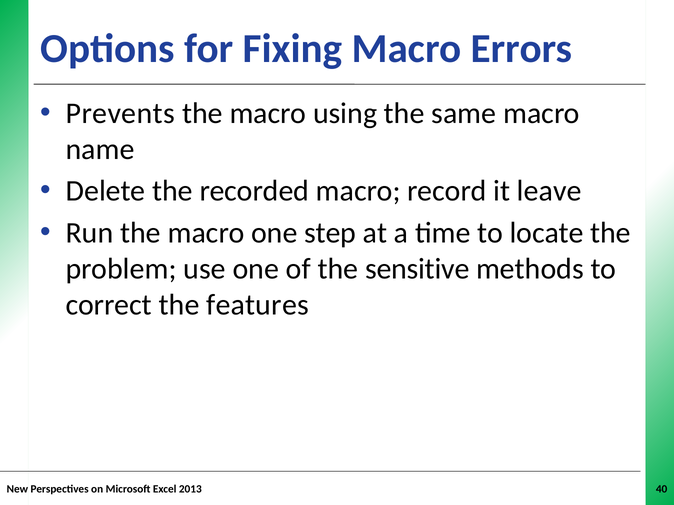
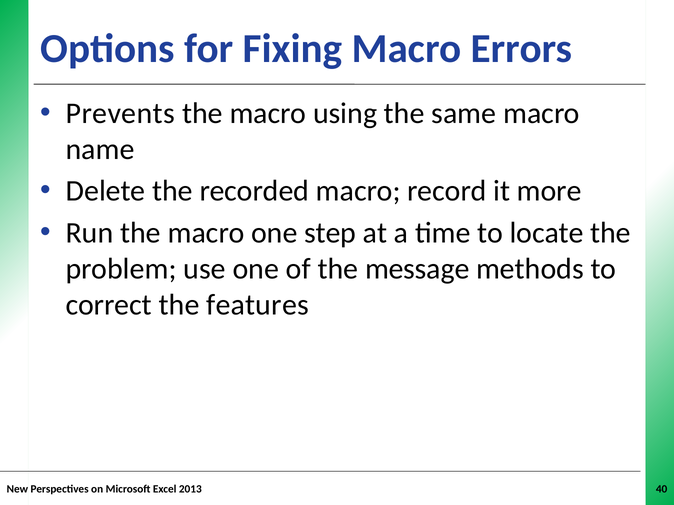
leave: leave -> more
sensitive: sensitive -> message
